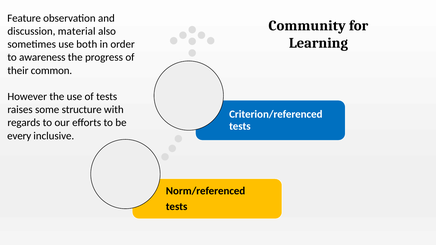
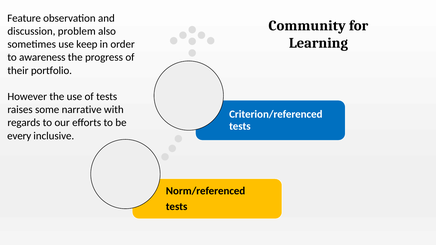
material: material -> problem
both: both -> keep
common: common -> portfolio
structure: structure -> narrative
